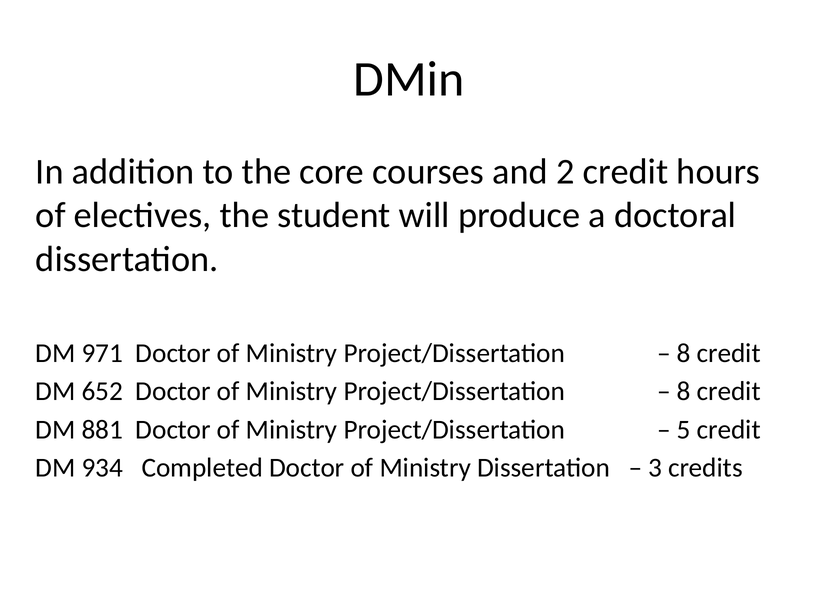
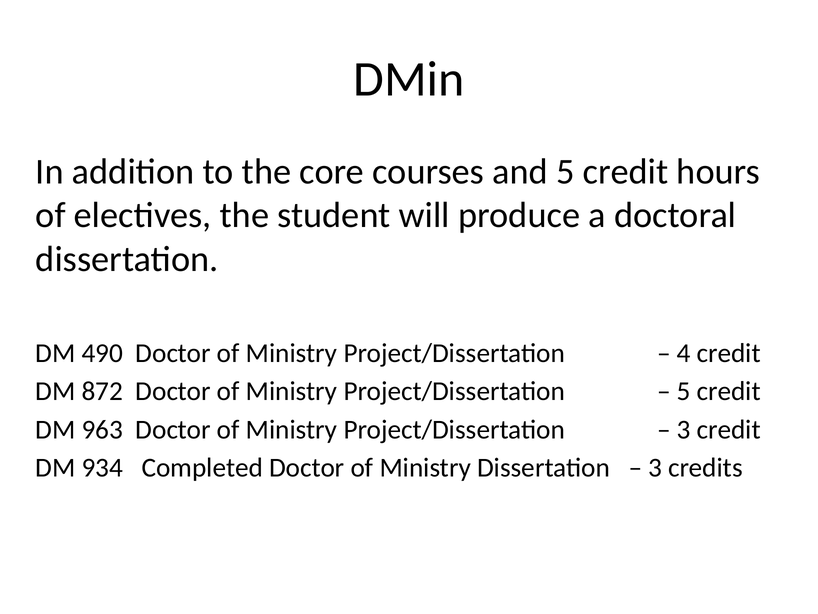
and 2: 2 -> 5
971: 971 -> 490
8 at (684, 353): 8 -> 4
652: 652 -> 872
8 at (684, 391): 8 -> 5
881: 881 -> 963
5 at (684, 429): 5 -> 3
